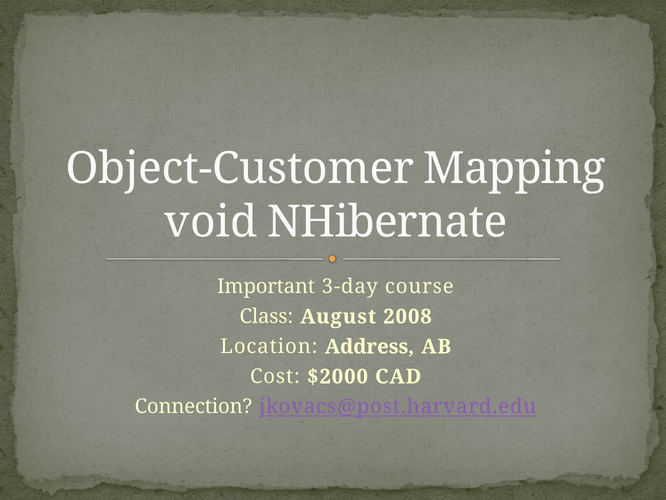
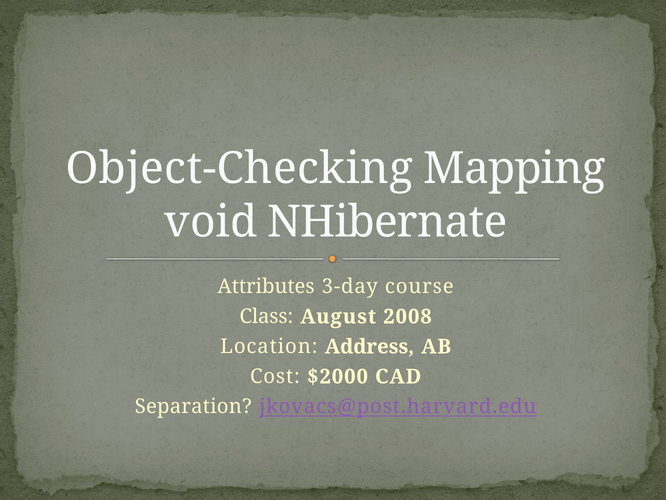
Object-Customer: Object-Customer -> Object-Checking
Important: Important -> Attributes
Connection: Connection -> Separation
